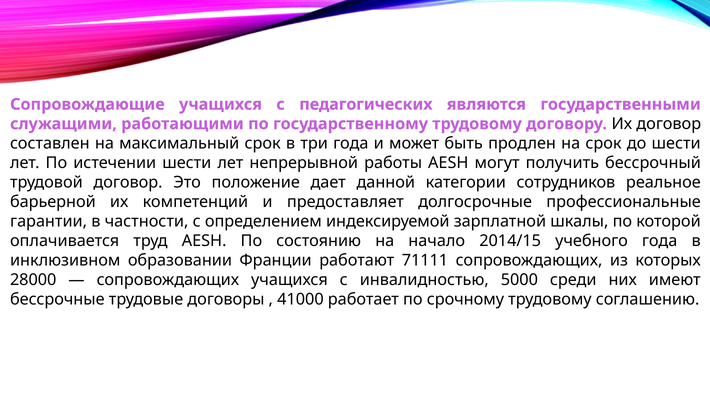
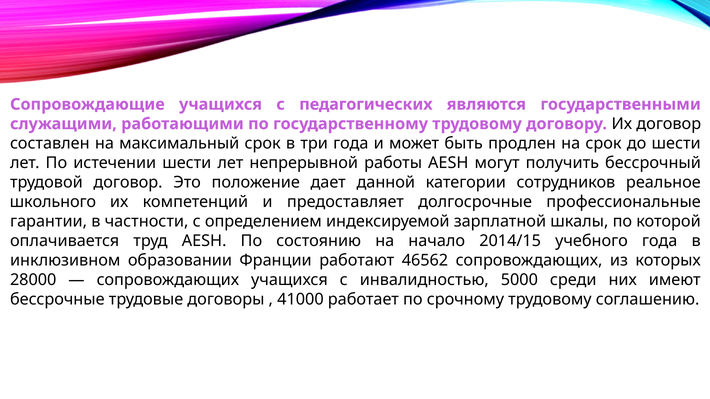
барьерной: барьерной -> школьного
71111: 71111 -> 46562
